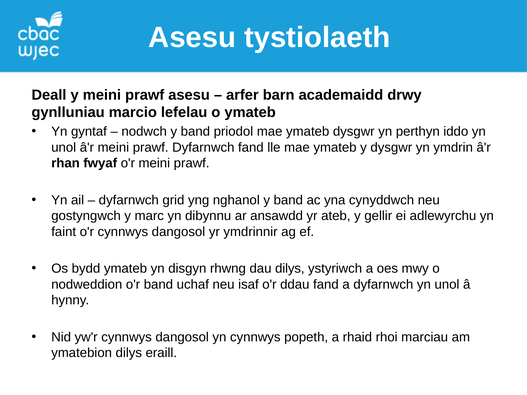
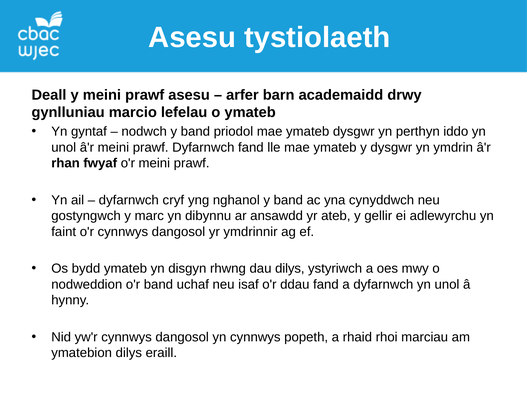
grid: grid -> cryf
